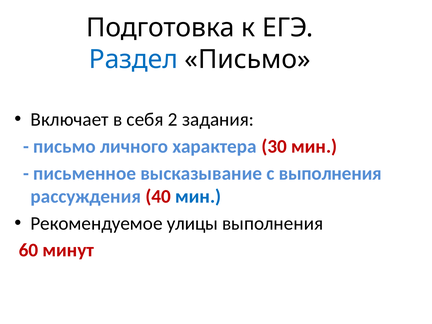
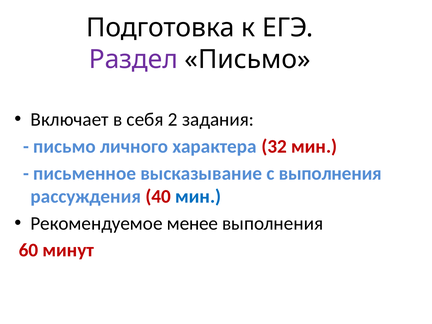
Раздел colour: blue -> purple
30: 30 -> 32
улицы: улицы -> менее
